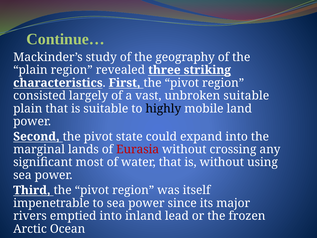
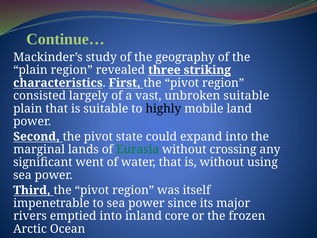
Eurasia colour: red -> green
most: most -> went
lead: lead -> core
